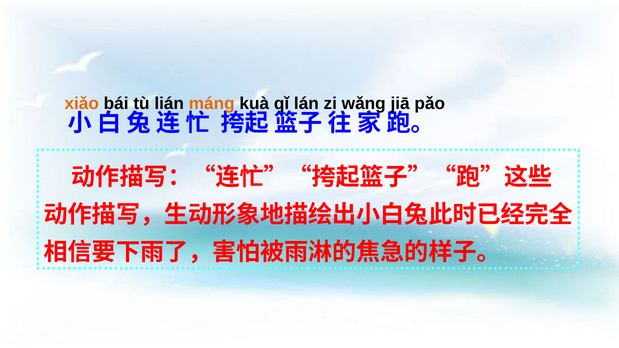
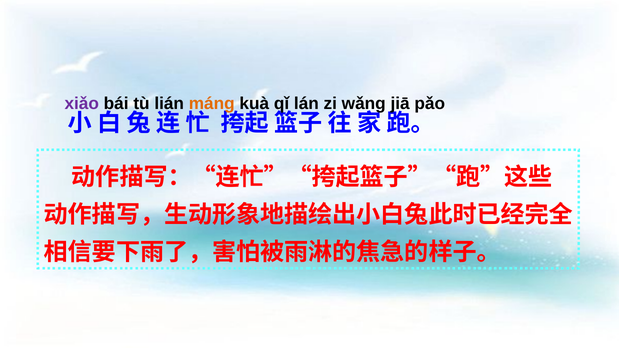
xiǎo colour: orange -> purple
